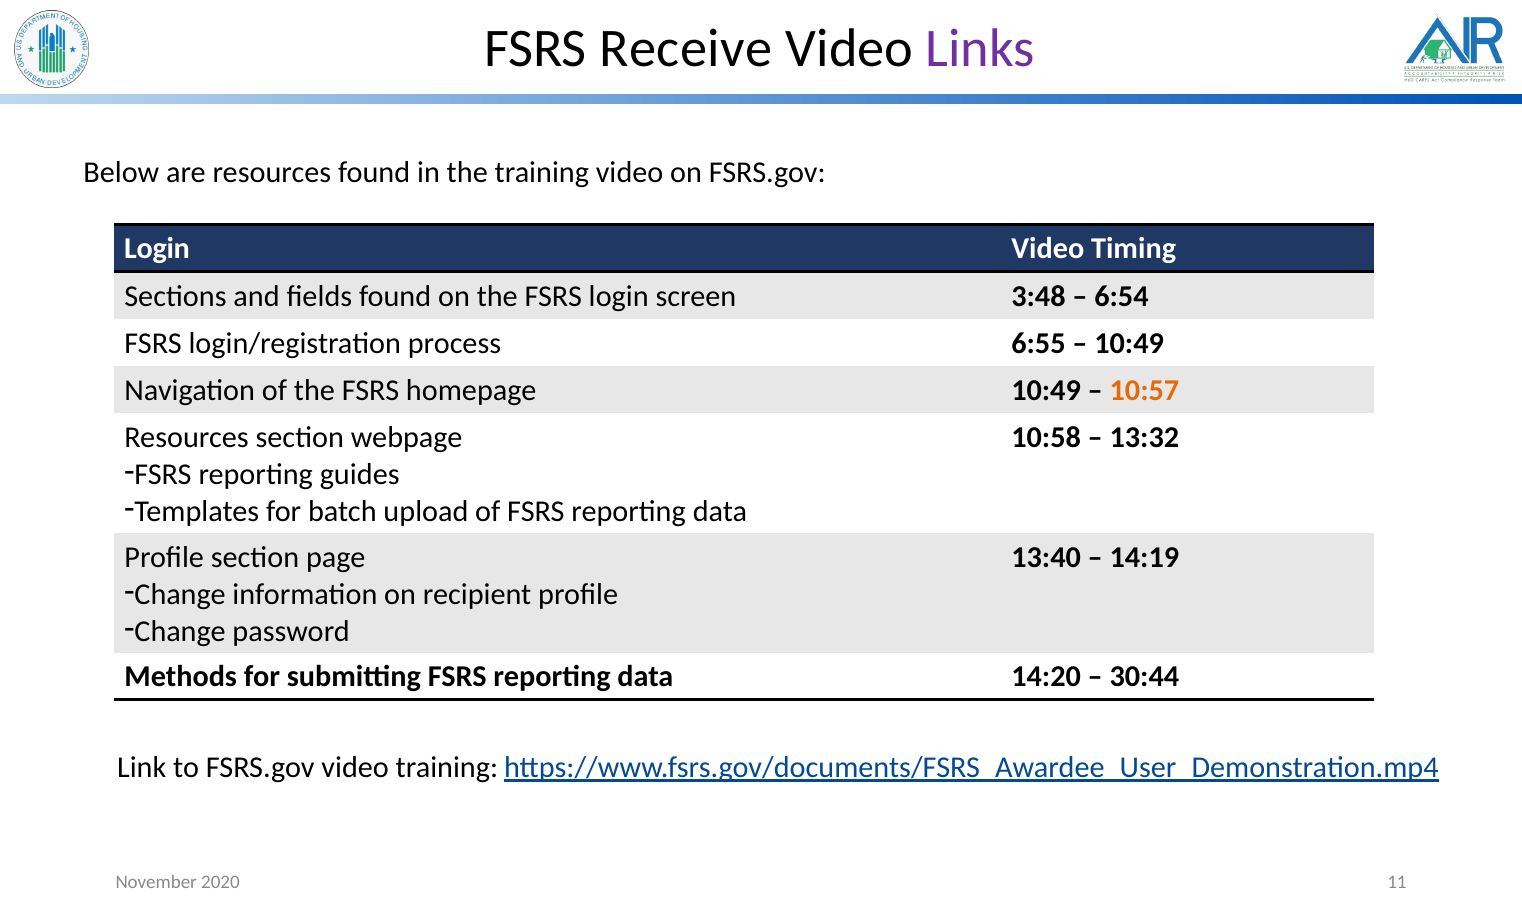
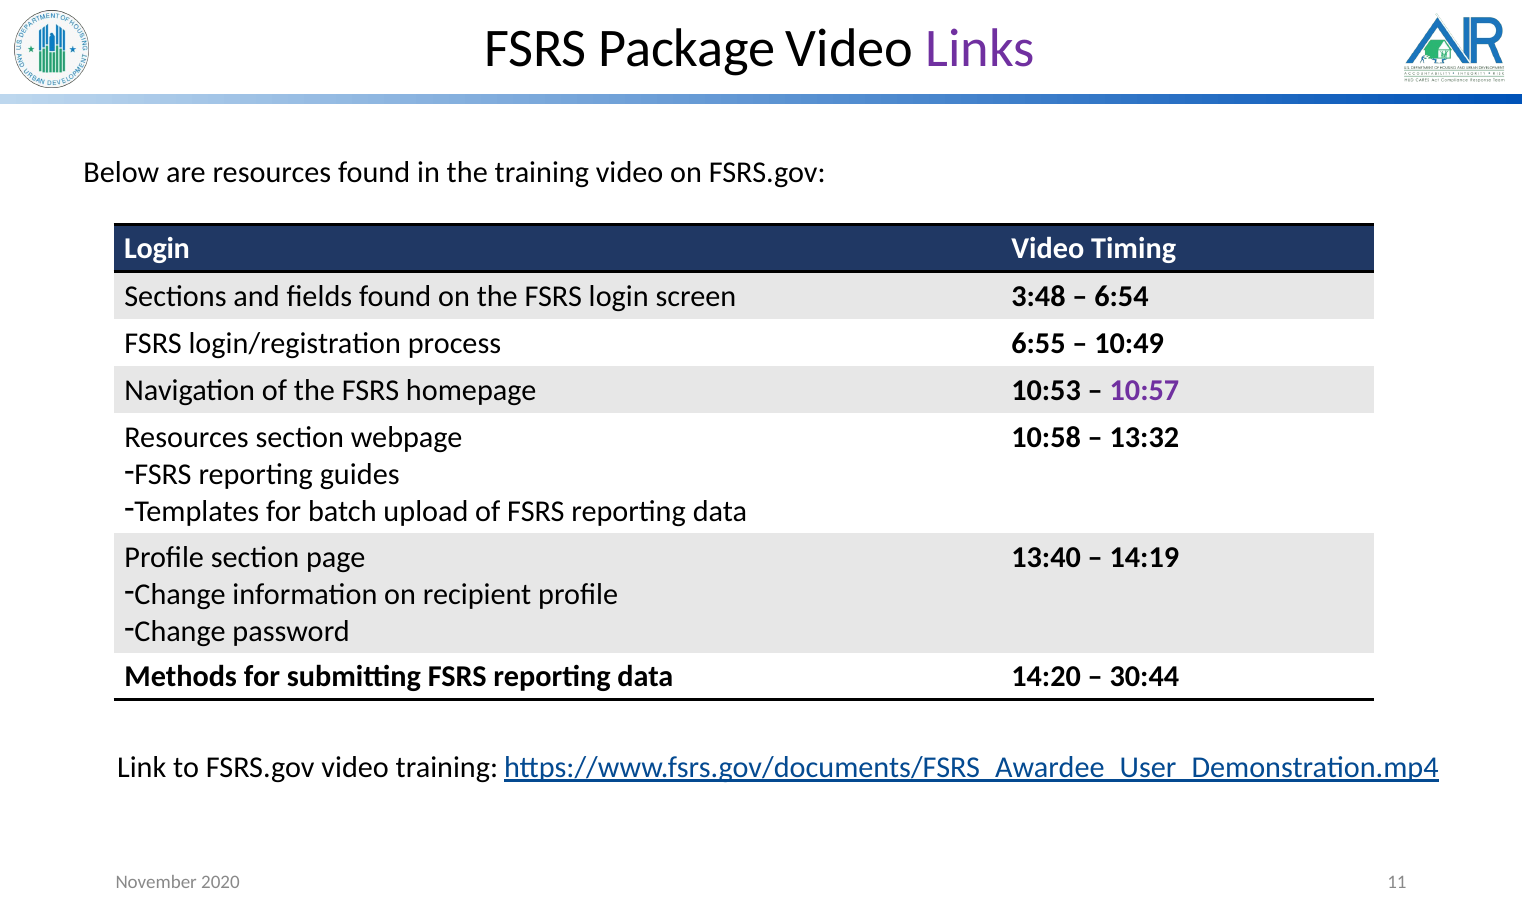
Receive: Receive -> Package
homepage 10:49: 10:49 -> 10:53
10:57 colour: orange -> purple
